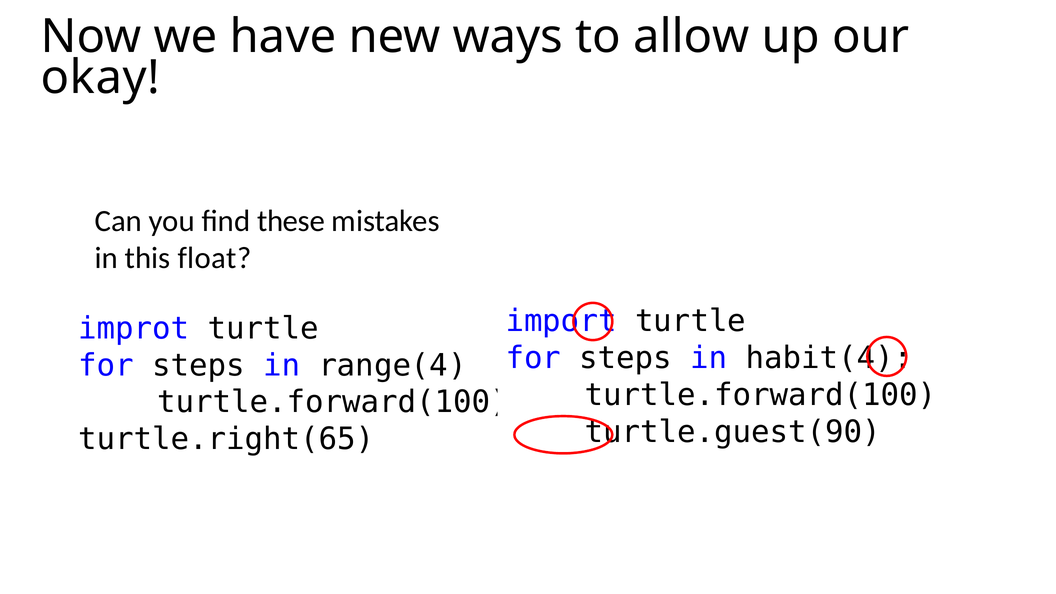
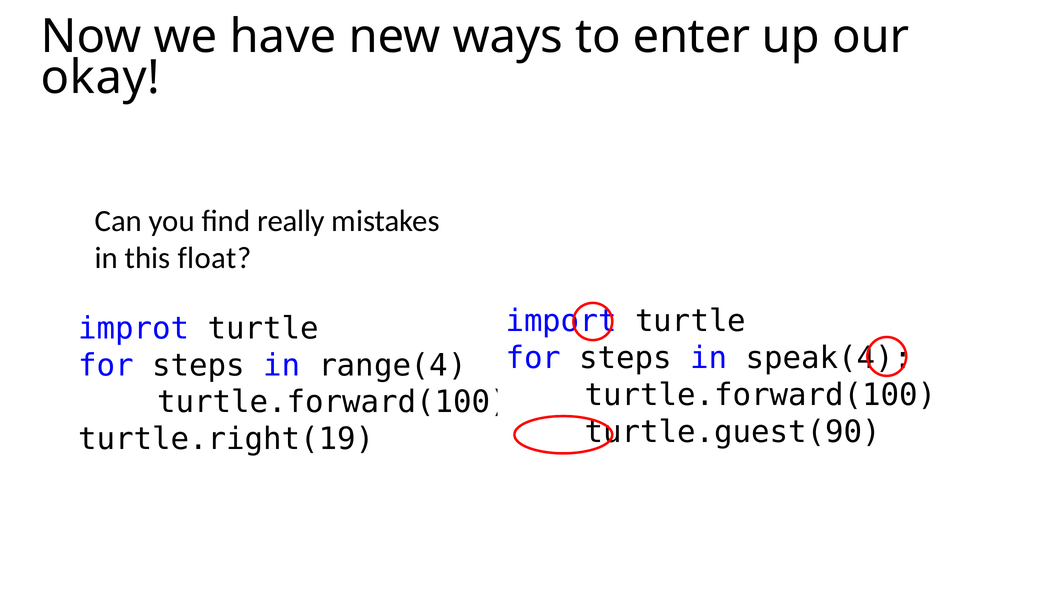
allow: allow -> enter
these: these -> really
habit(4: habit(4 -> speak(4
turtle.right(65: turtle.right(65 -> turtle.right(19
